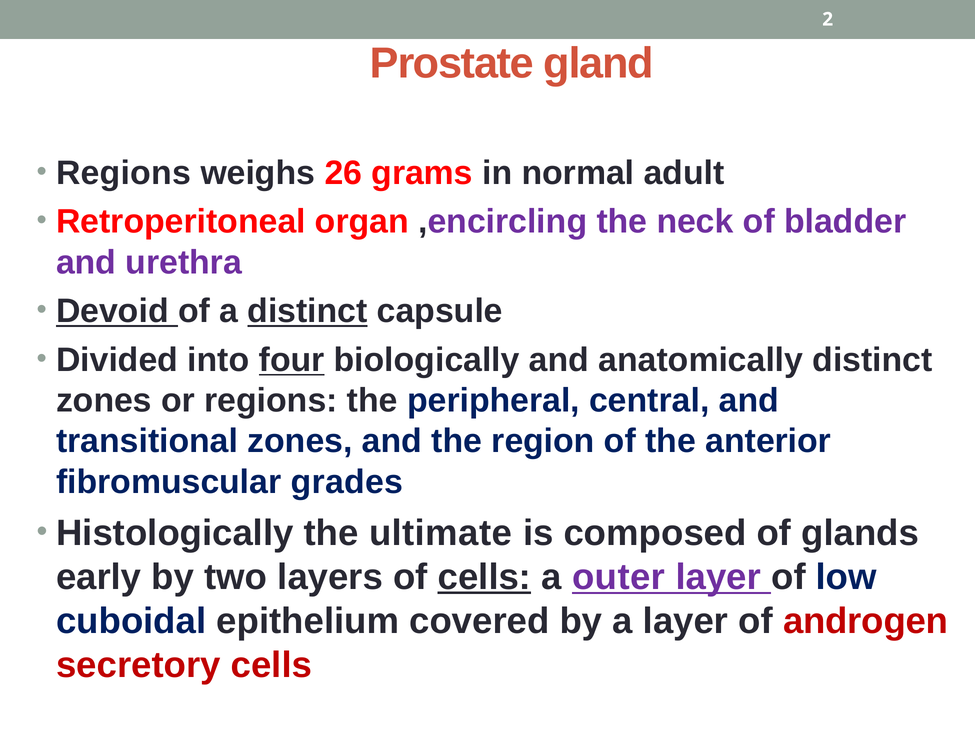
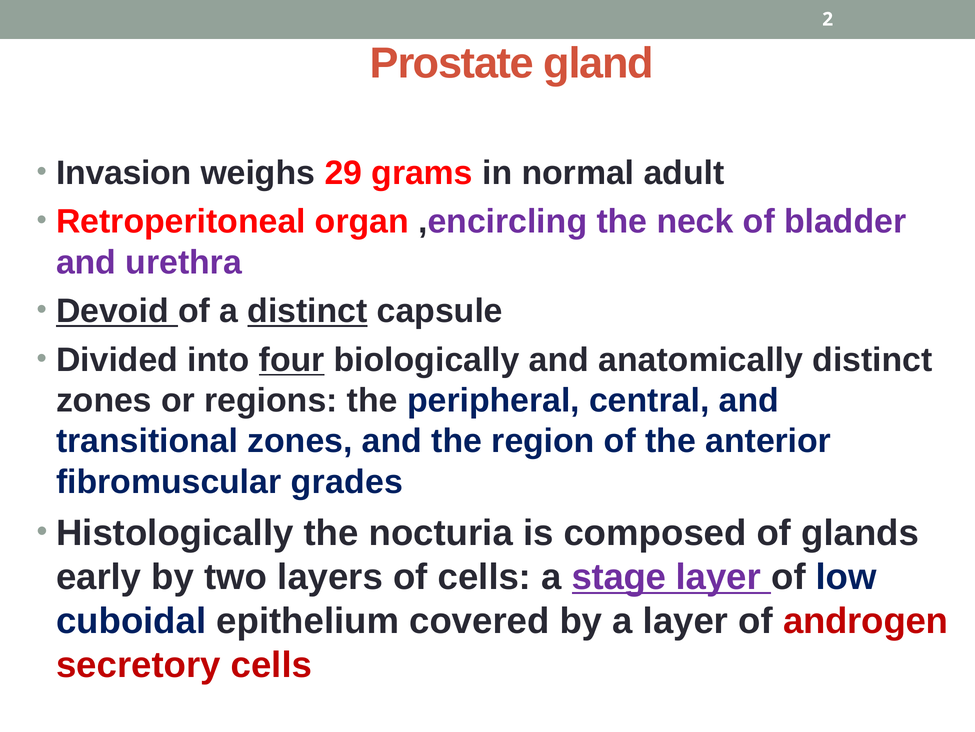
Regions at (124, 173): Regions -> Invasion
26: 26 -> 29
ultimate: ultimate -> nocturia
cells at (484, 576) underline: present -> none
outer: outer -> stage
